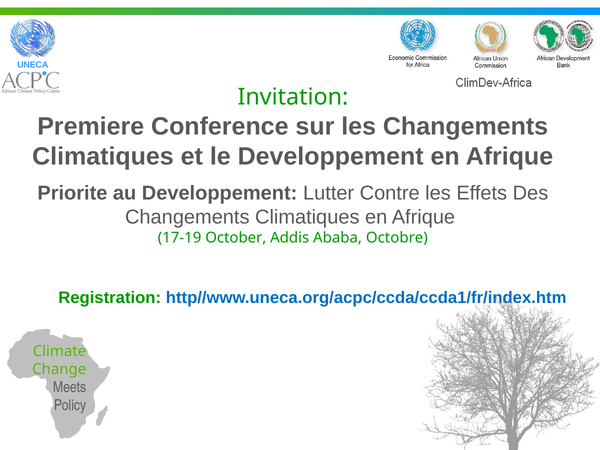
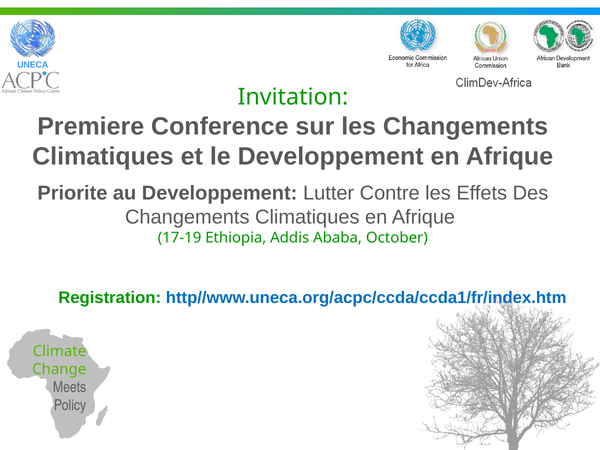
October: October -> Ethiopia
Octobre: Octobre -> October
